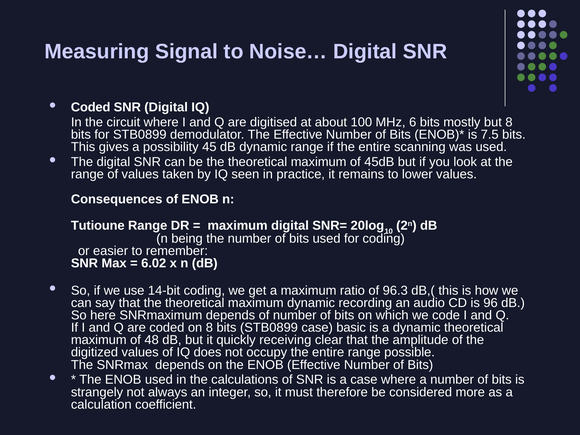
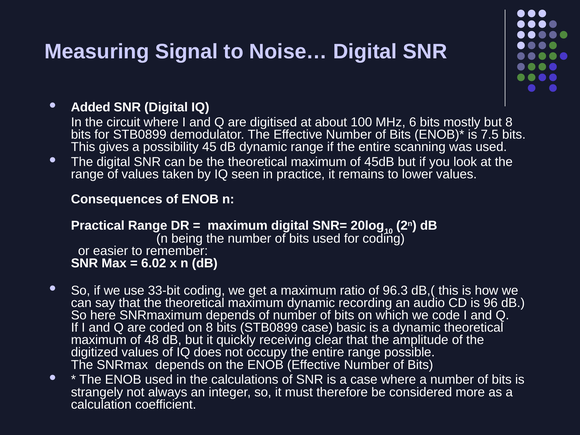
Coded at (91, 107): Coded -> Added
Tutioune: Tutioune -> Practical
14-bit: 14-bit -> 33-bit
